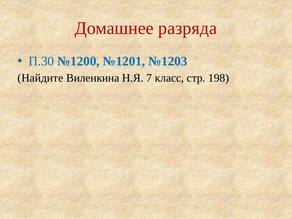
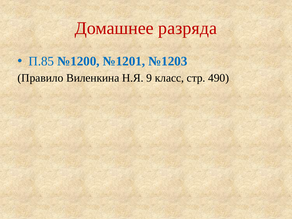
П.30: П.30 -> П.85
Найдите: Найдите -> Правило
7: 7 -> 9
198: 198 -> 490
